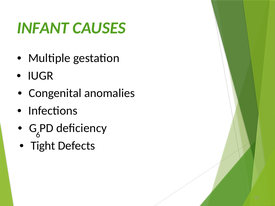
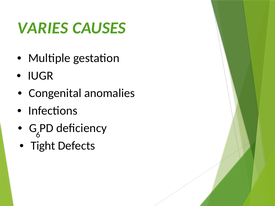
INFANT: INFANT -> VARIES
